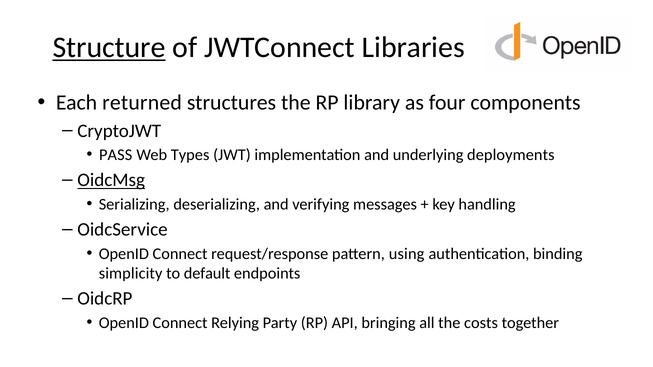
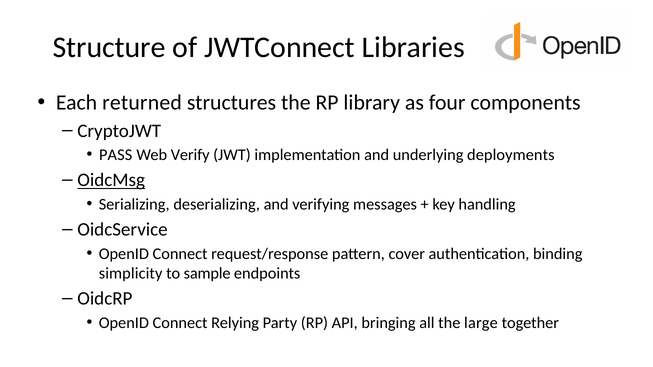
Structure underline: present -> none
Types: Types -> Verify
using: using -> cover
default: default -> sample
costs: costs -> large
